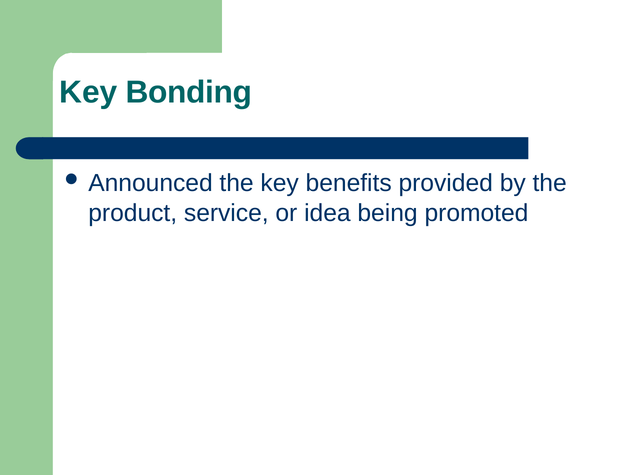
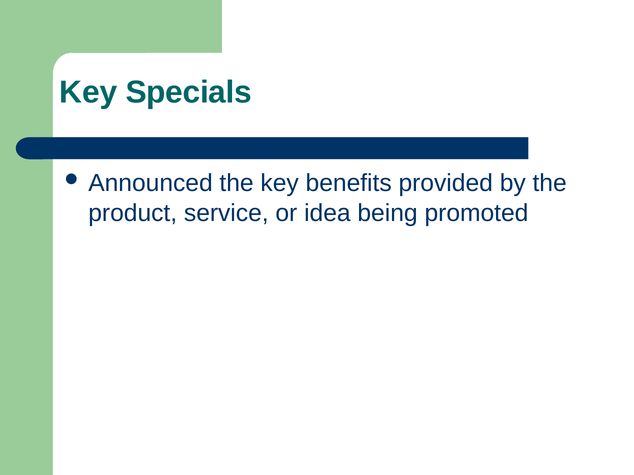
Bonding: Bonding -> Specials
